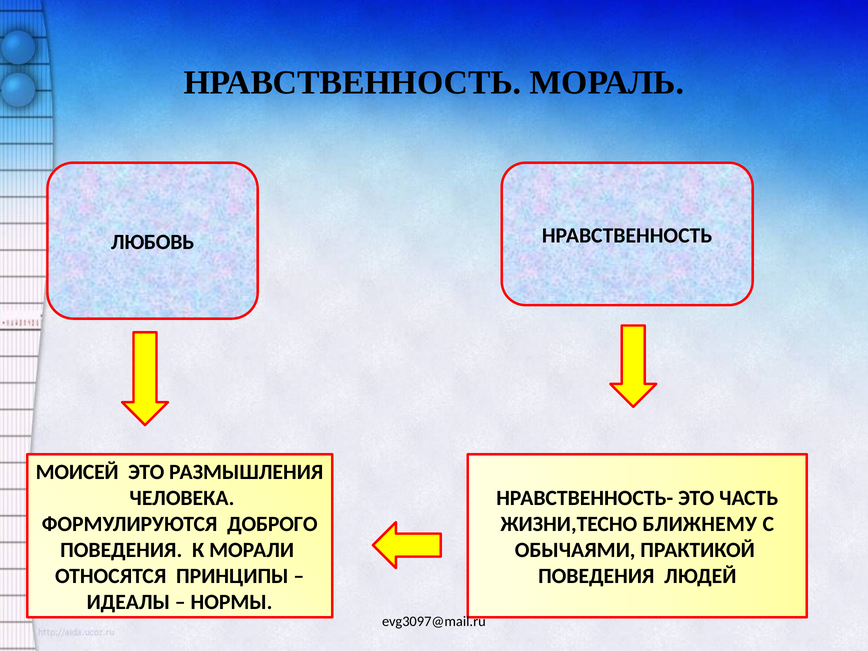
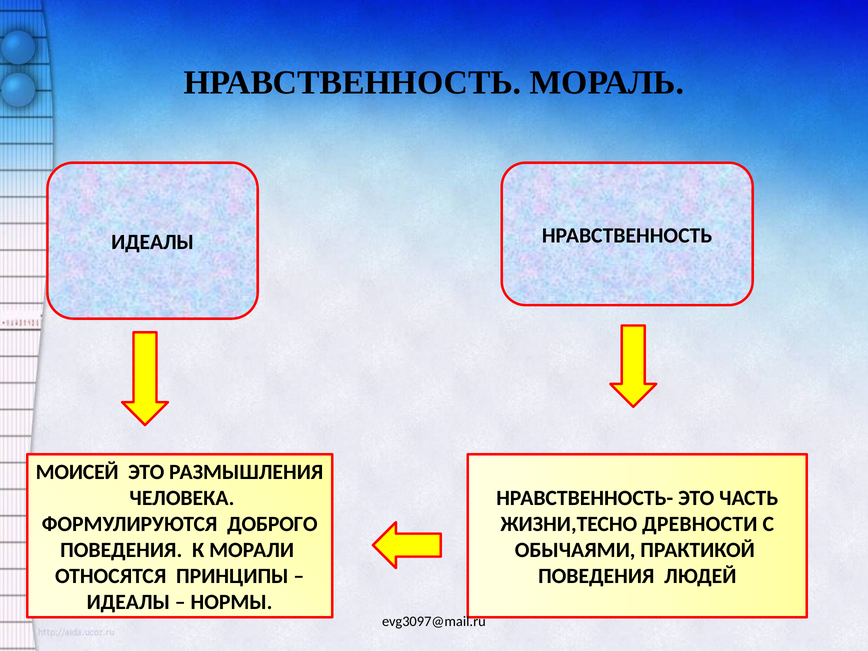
ЛЮБОВЬ at (153, 242): ЛЮБОВЬ -> ИДЕАЛЫ
БЛИЖНЕМУ: БЛИЖНЕМУ -> ДРЕВНОСТИ
